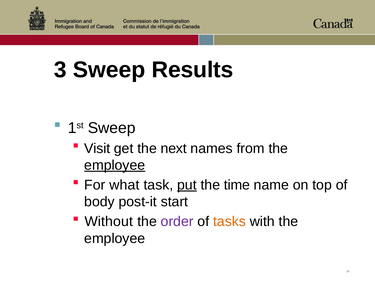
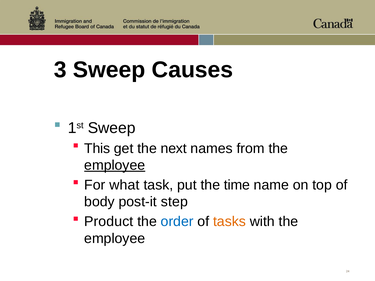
Results: Results -> Causes
Visit: Visit -> This
put underline: present -> none
start: start -> step
Without: Without -> Product
order colour: purple -> blue
